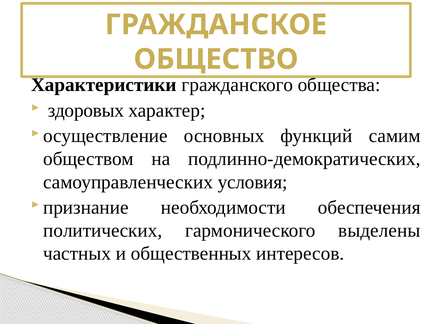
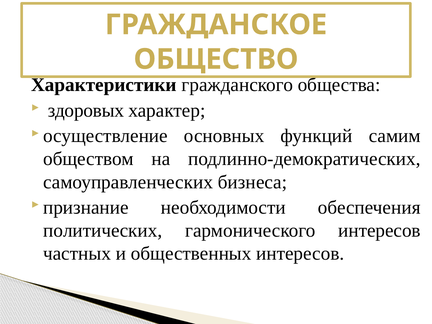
условия: условия -> бизнеса
гармонического выделены: выделены -> интересов
